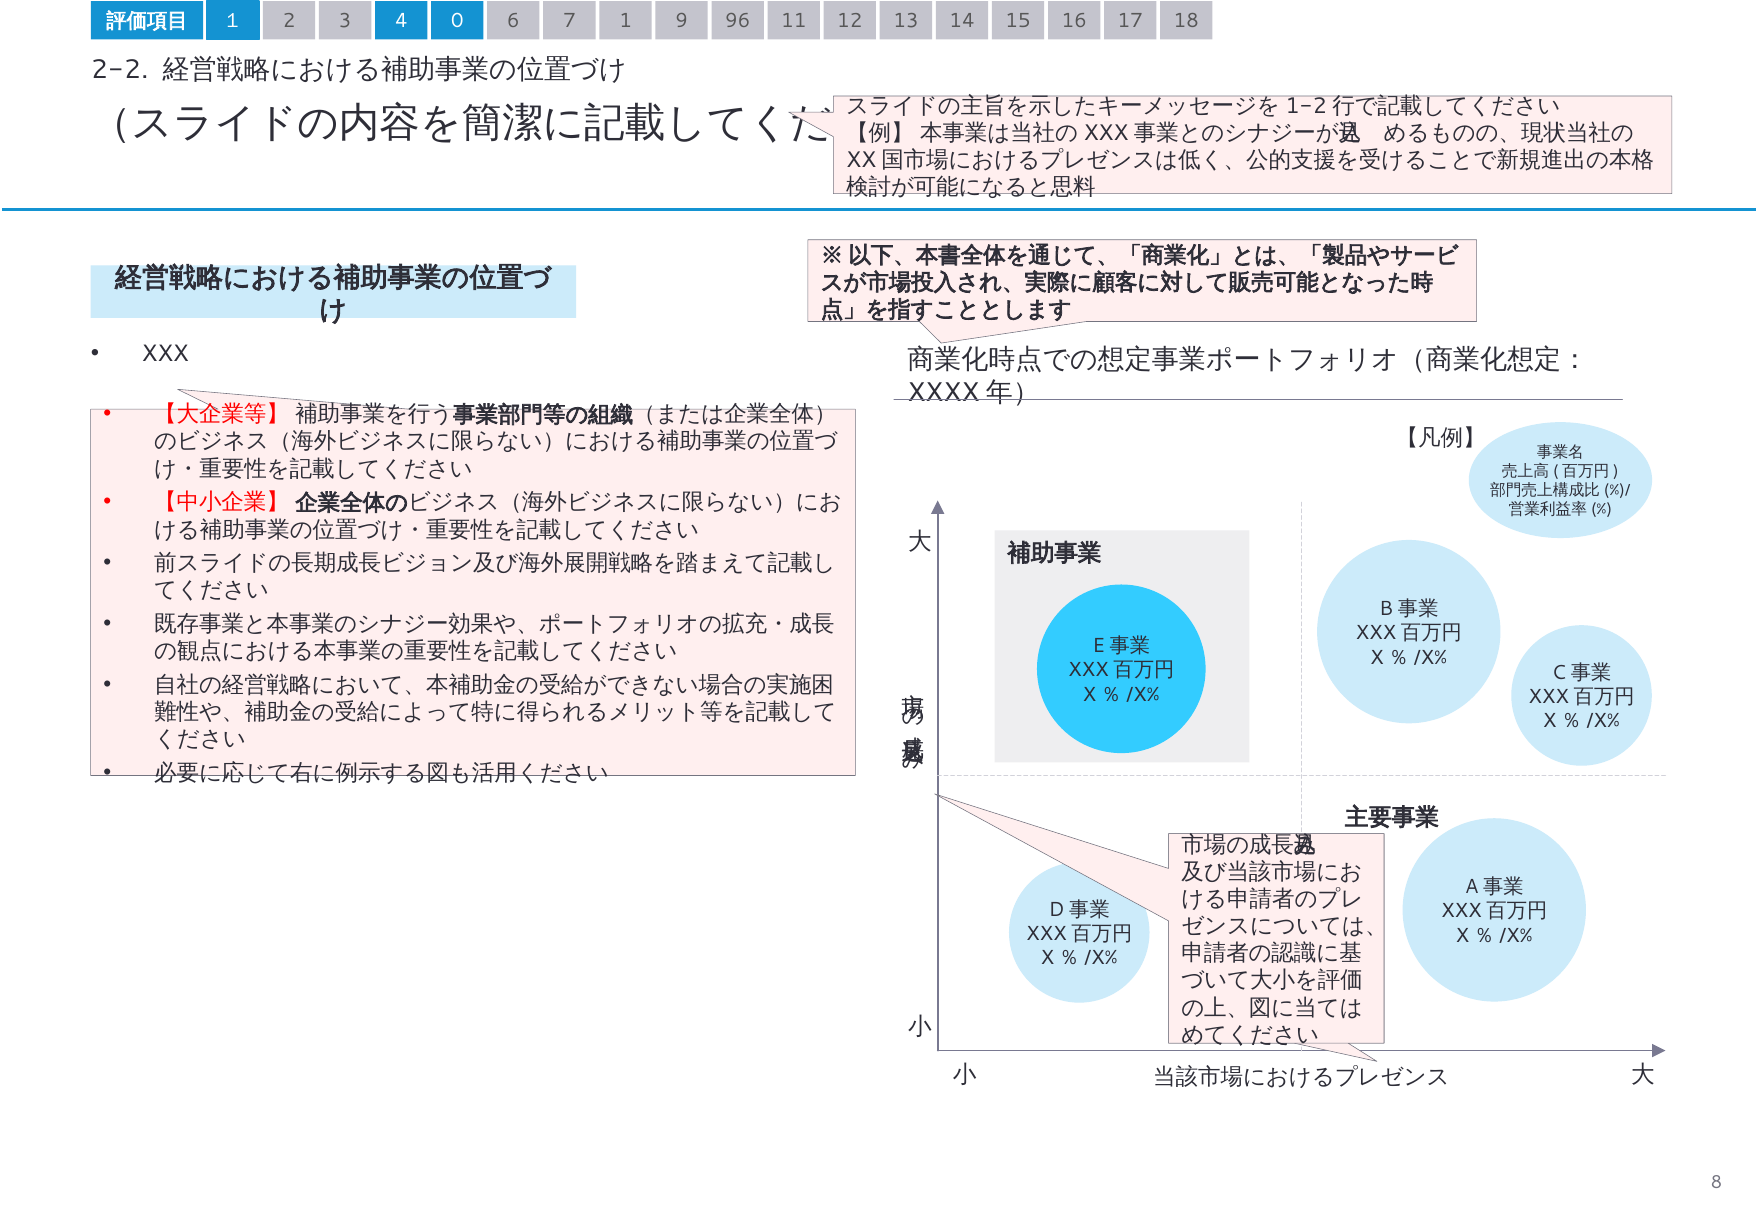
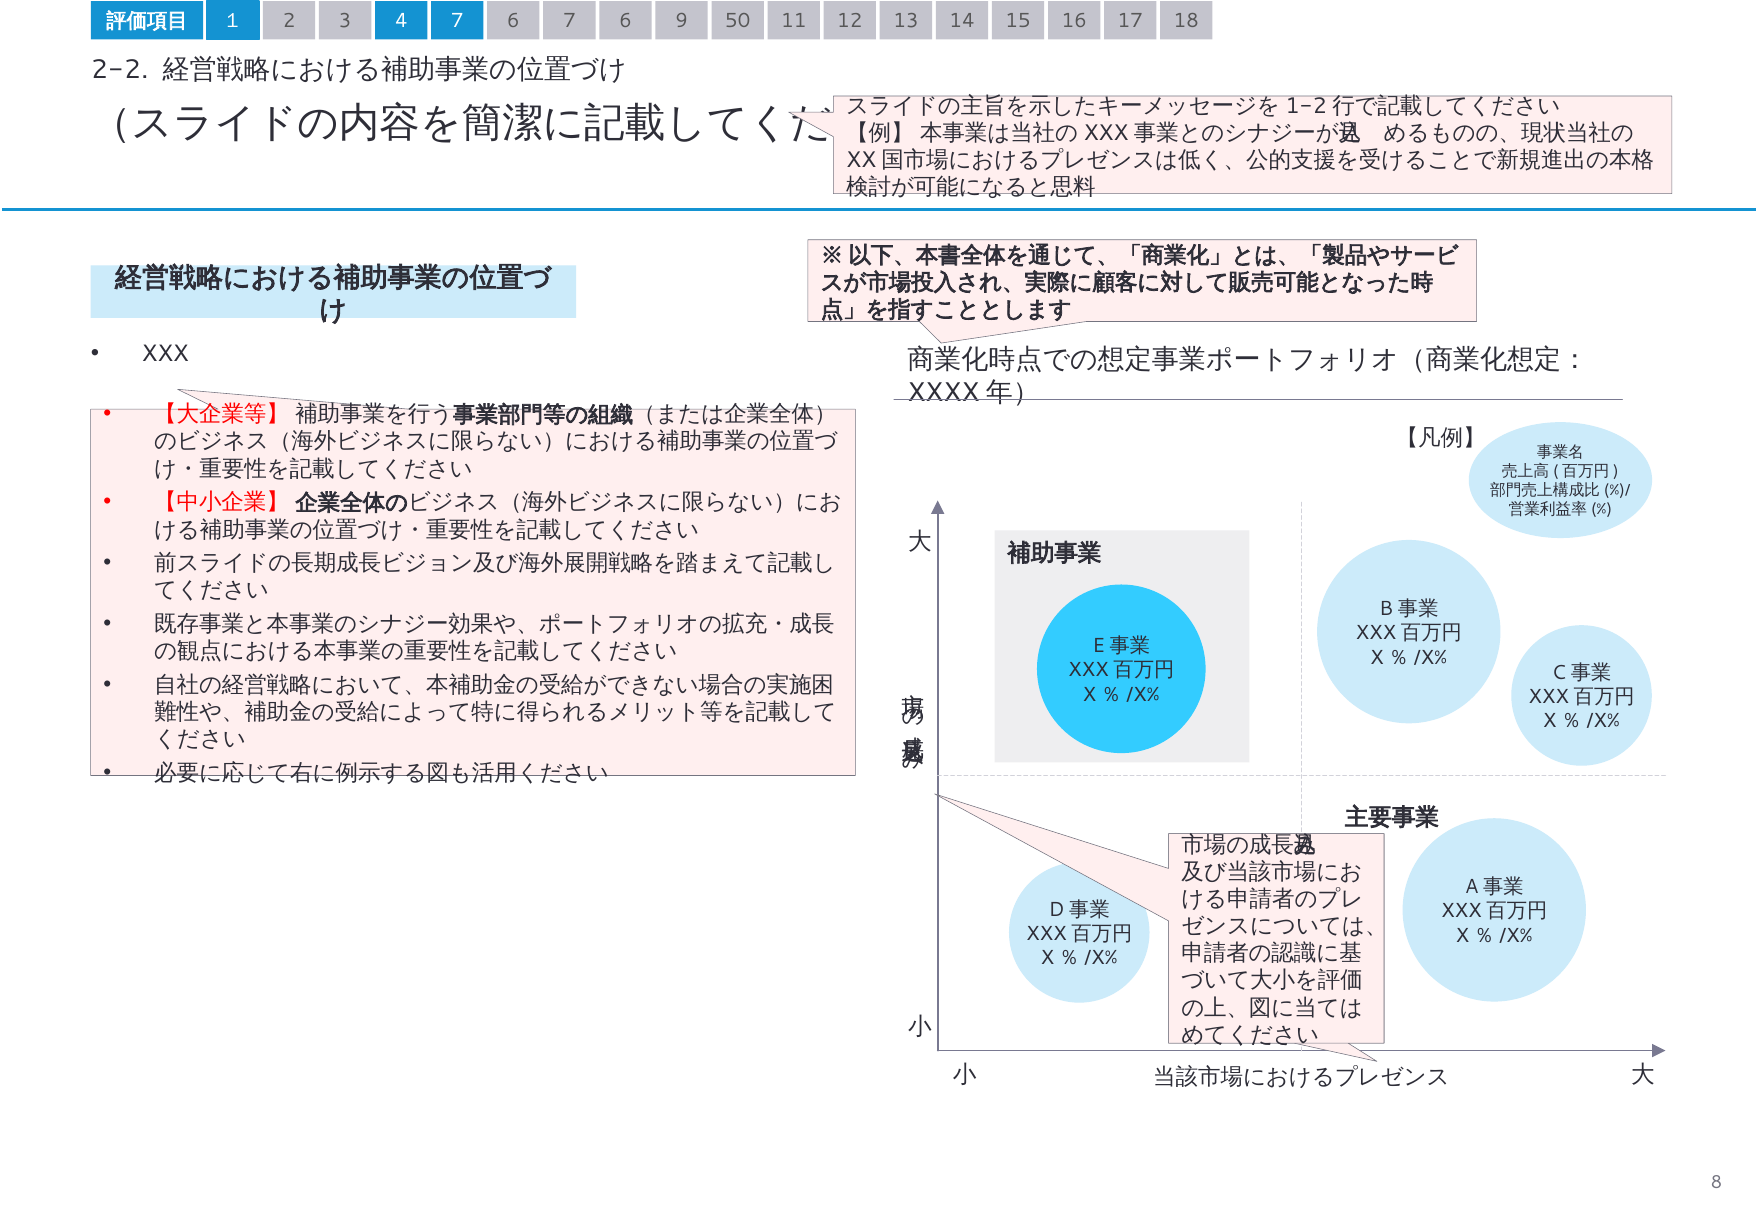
4 0: 0 -> 7
6 7 1: 1 -> 6
96: 96 -> 50
